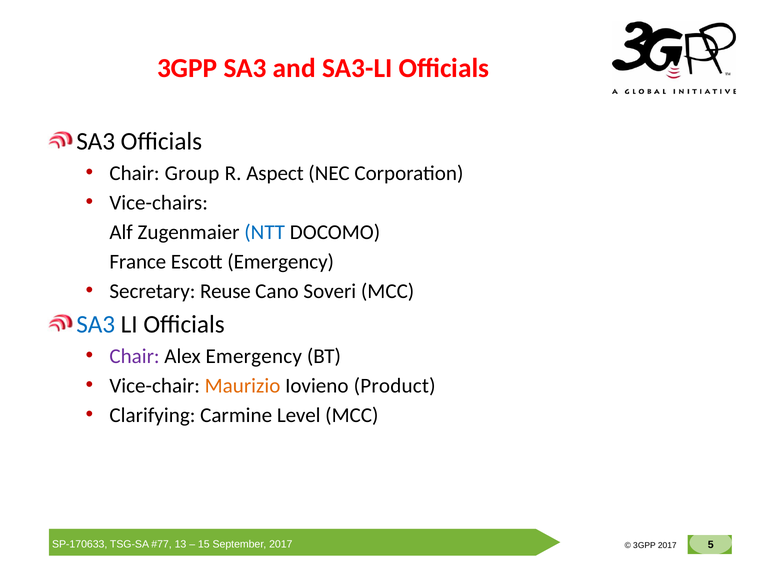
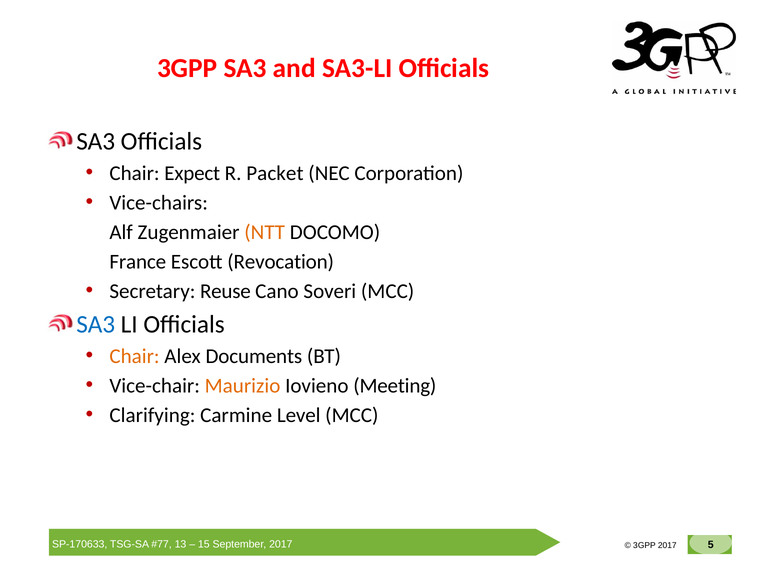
Group: Group -> Expect
Aspect: Aspect -> Packet
NTT colour: blue -> orange
Escott Emergency: Emergency -> Revocation
Chair at (135, 356) colour: purple -> orange
Alex Emergency: Emergency -> Documents
Product: Product -> Meeting
